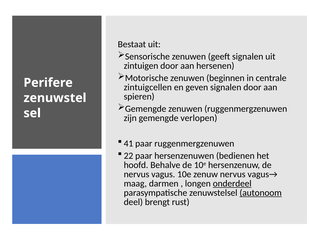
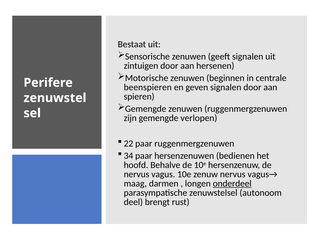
zintuigcellen: zintuigcellen -> beenspieren
41: 41 -> 22
22: 22 -> 34
autonoom underline: present -> none
